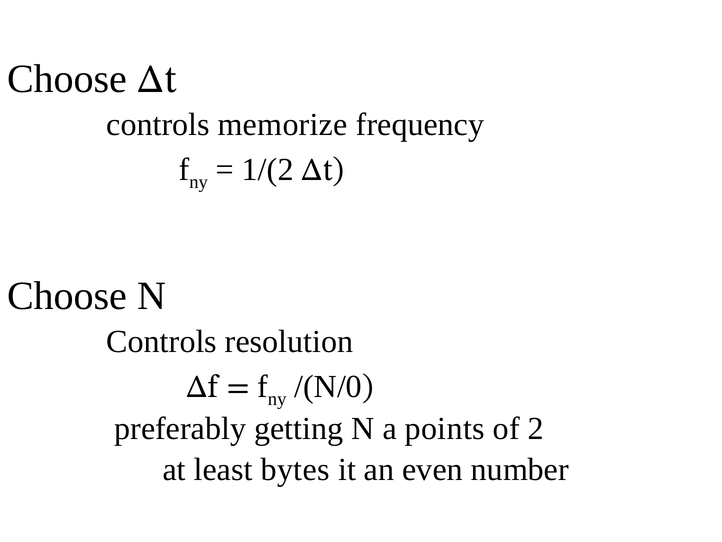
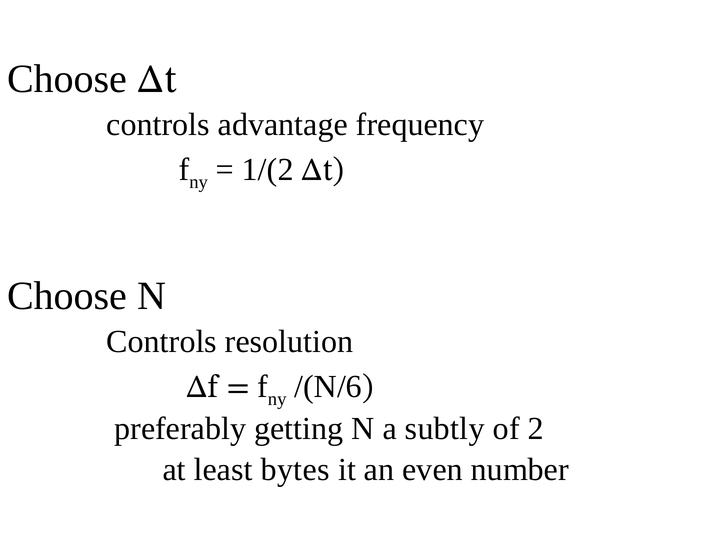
memorize: memorize -> advantage
/(N/0: /(N/0 -> /(N/6
points: points -> subtly
